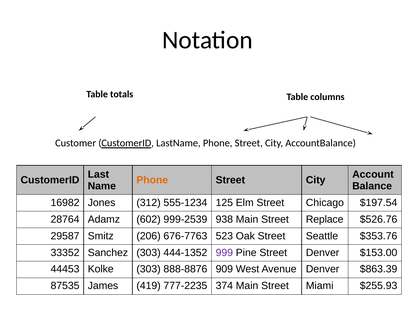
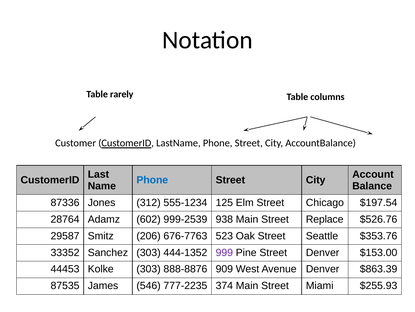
totals: totals -> rarely
Phone at (152, 180) colour: orange -> blue
16982: 16982 -> 87336
419: 419 -> 546
